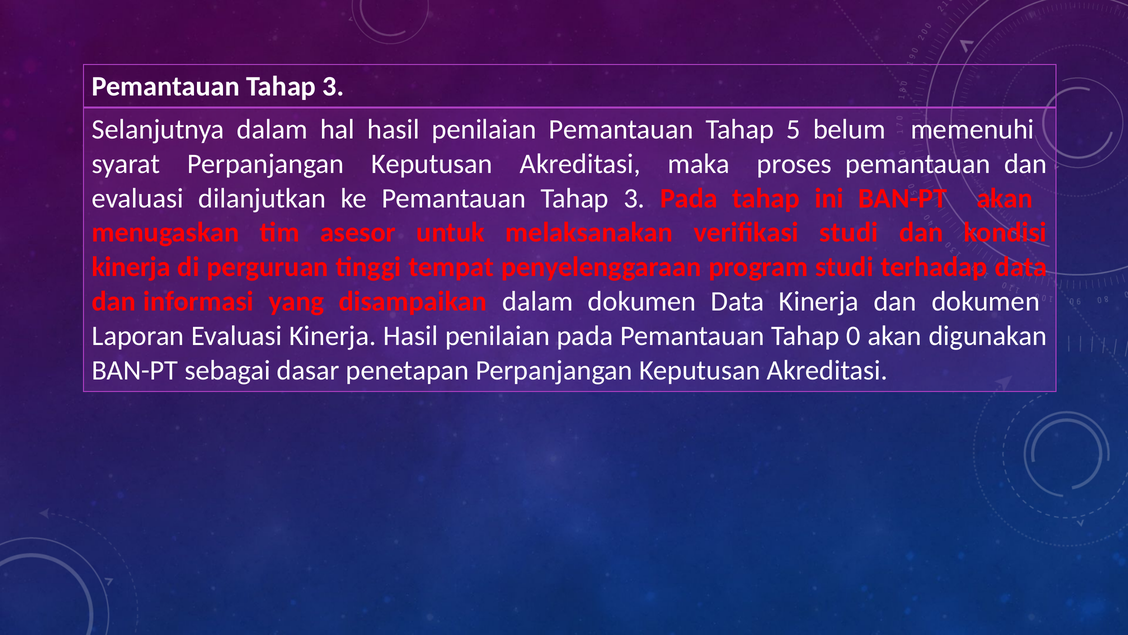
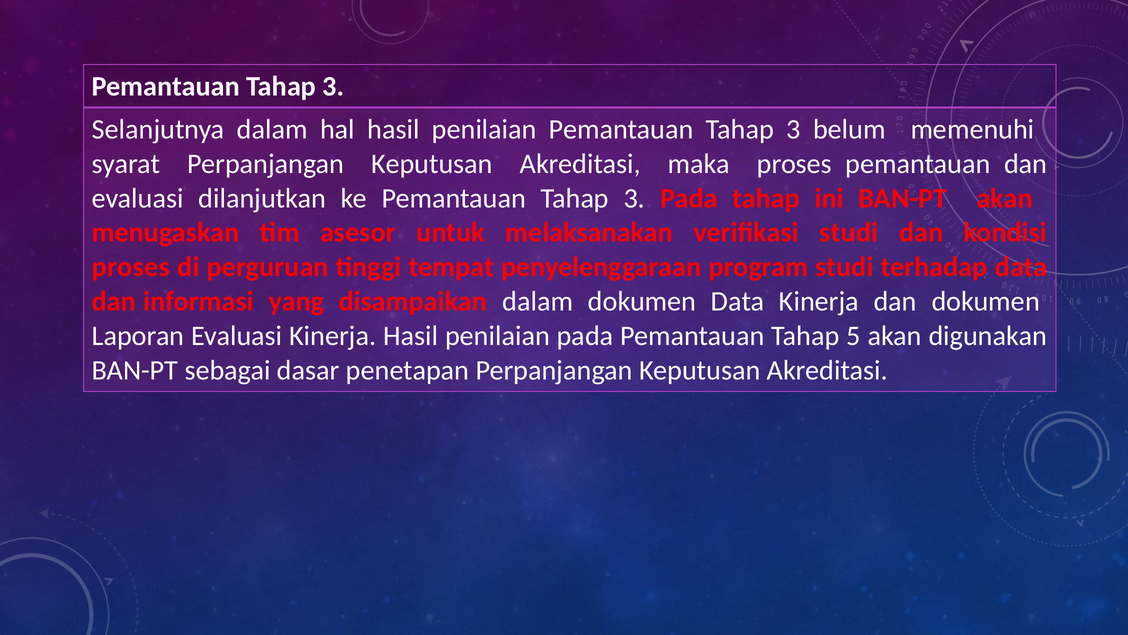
penilaian Pemantauan Tahap 5: 5 -> 3
kinerja at (131, 267): kinerja -> proses
0: 0 -> 5
